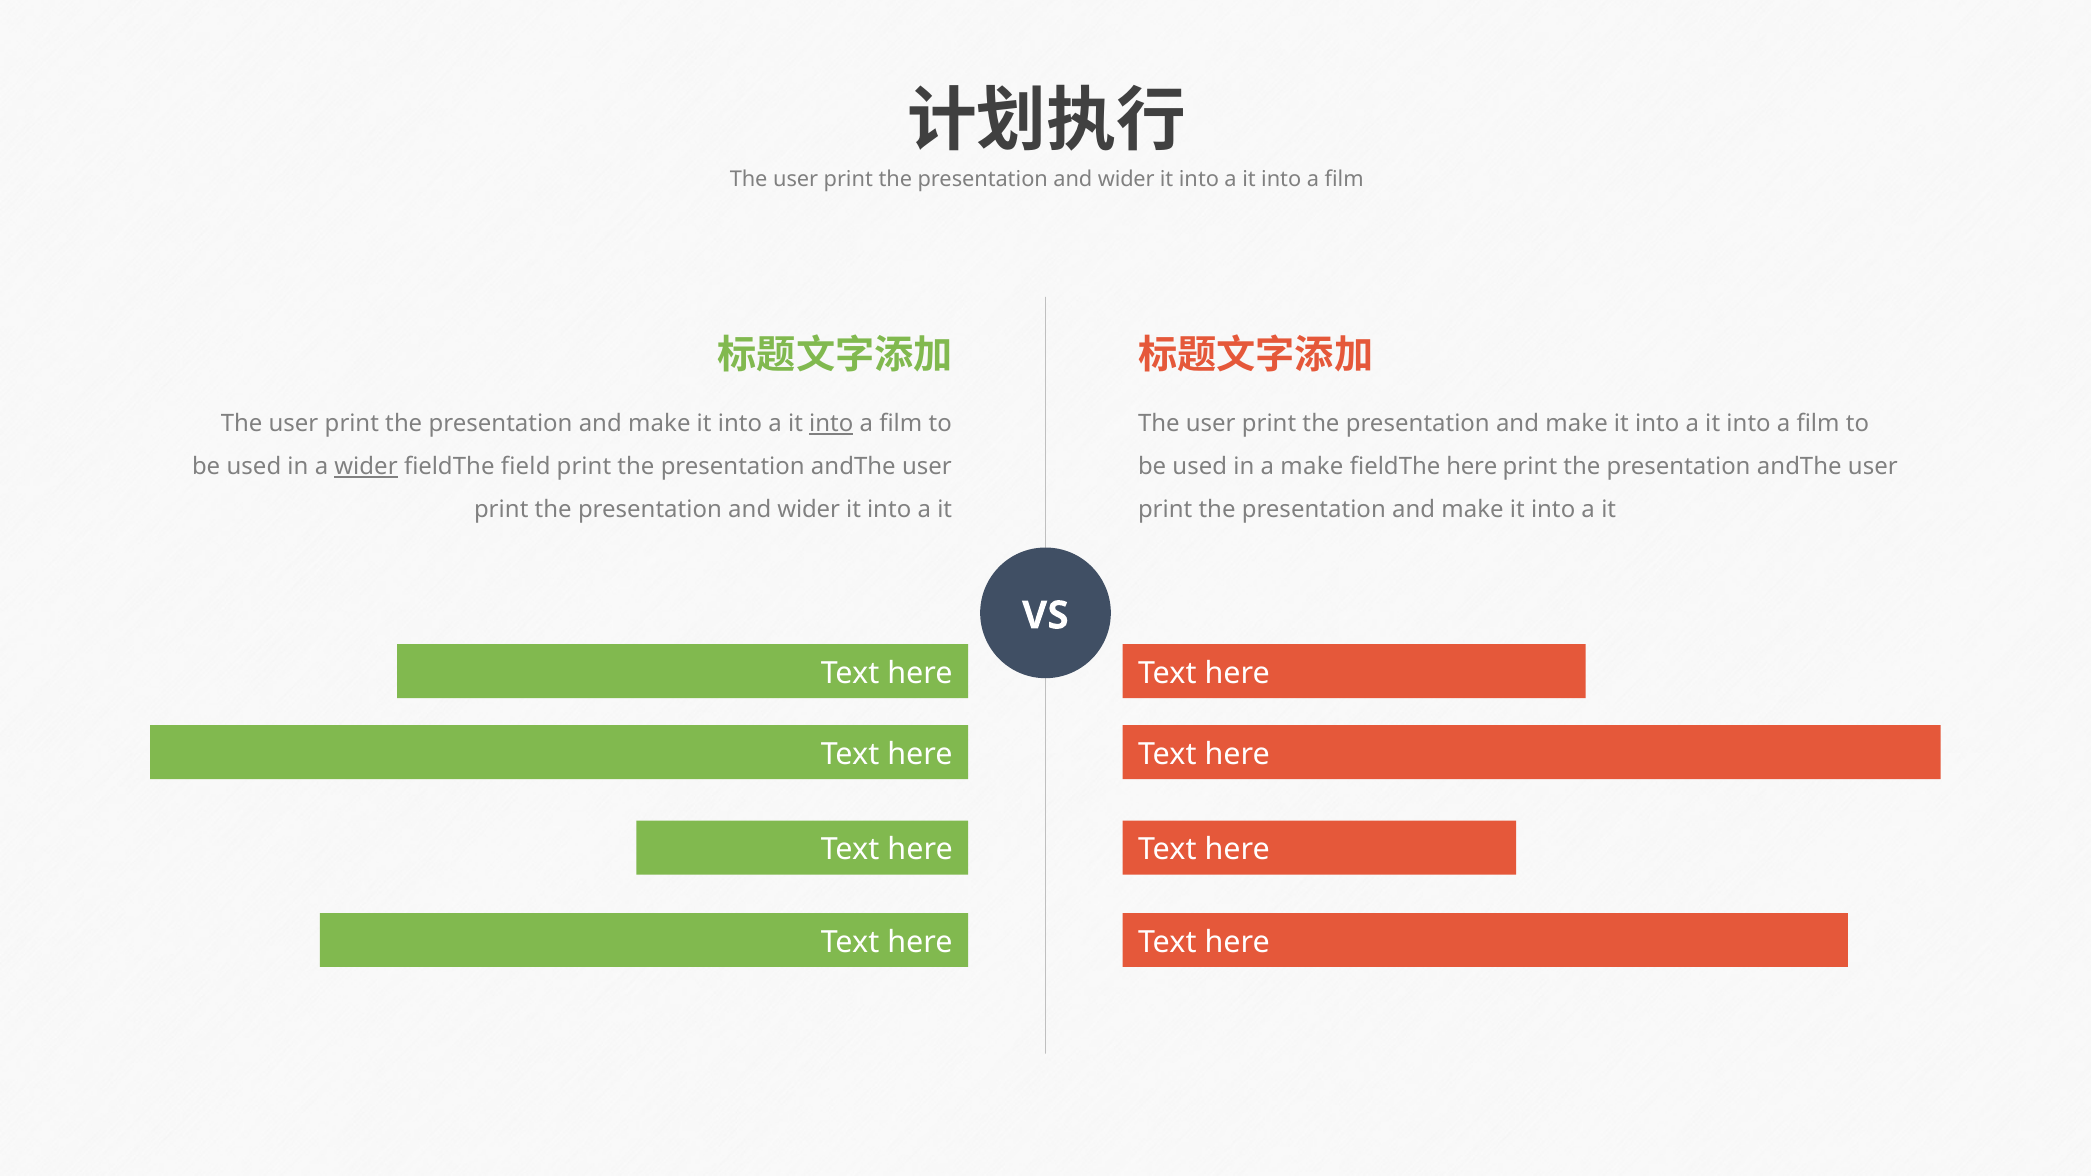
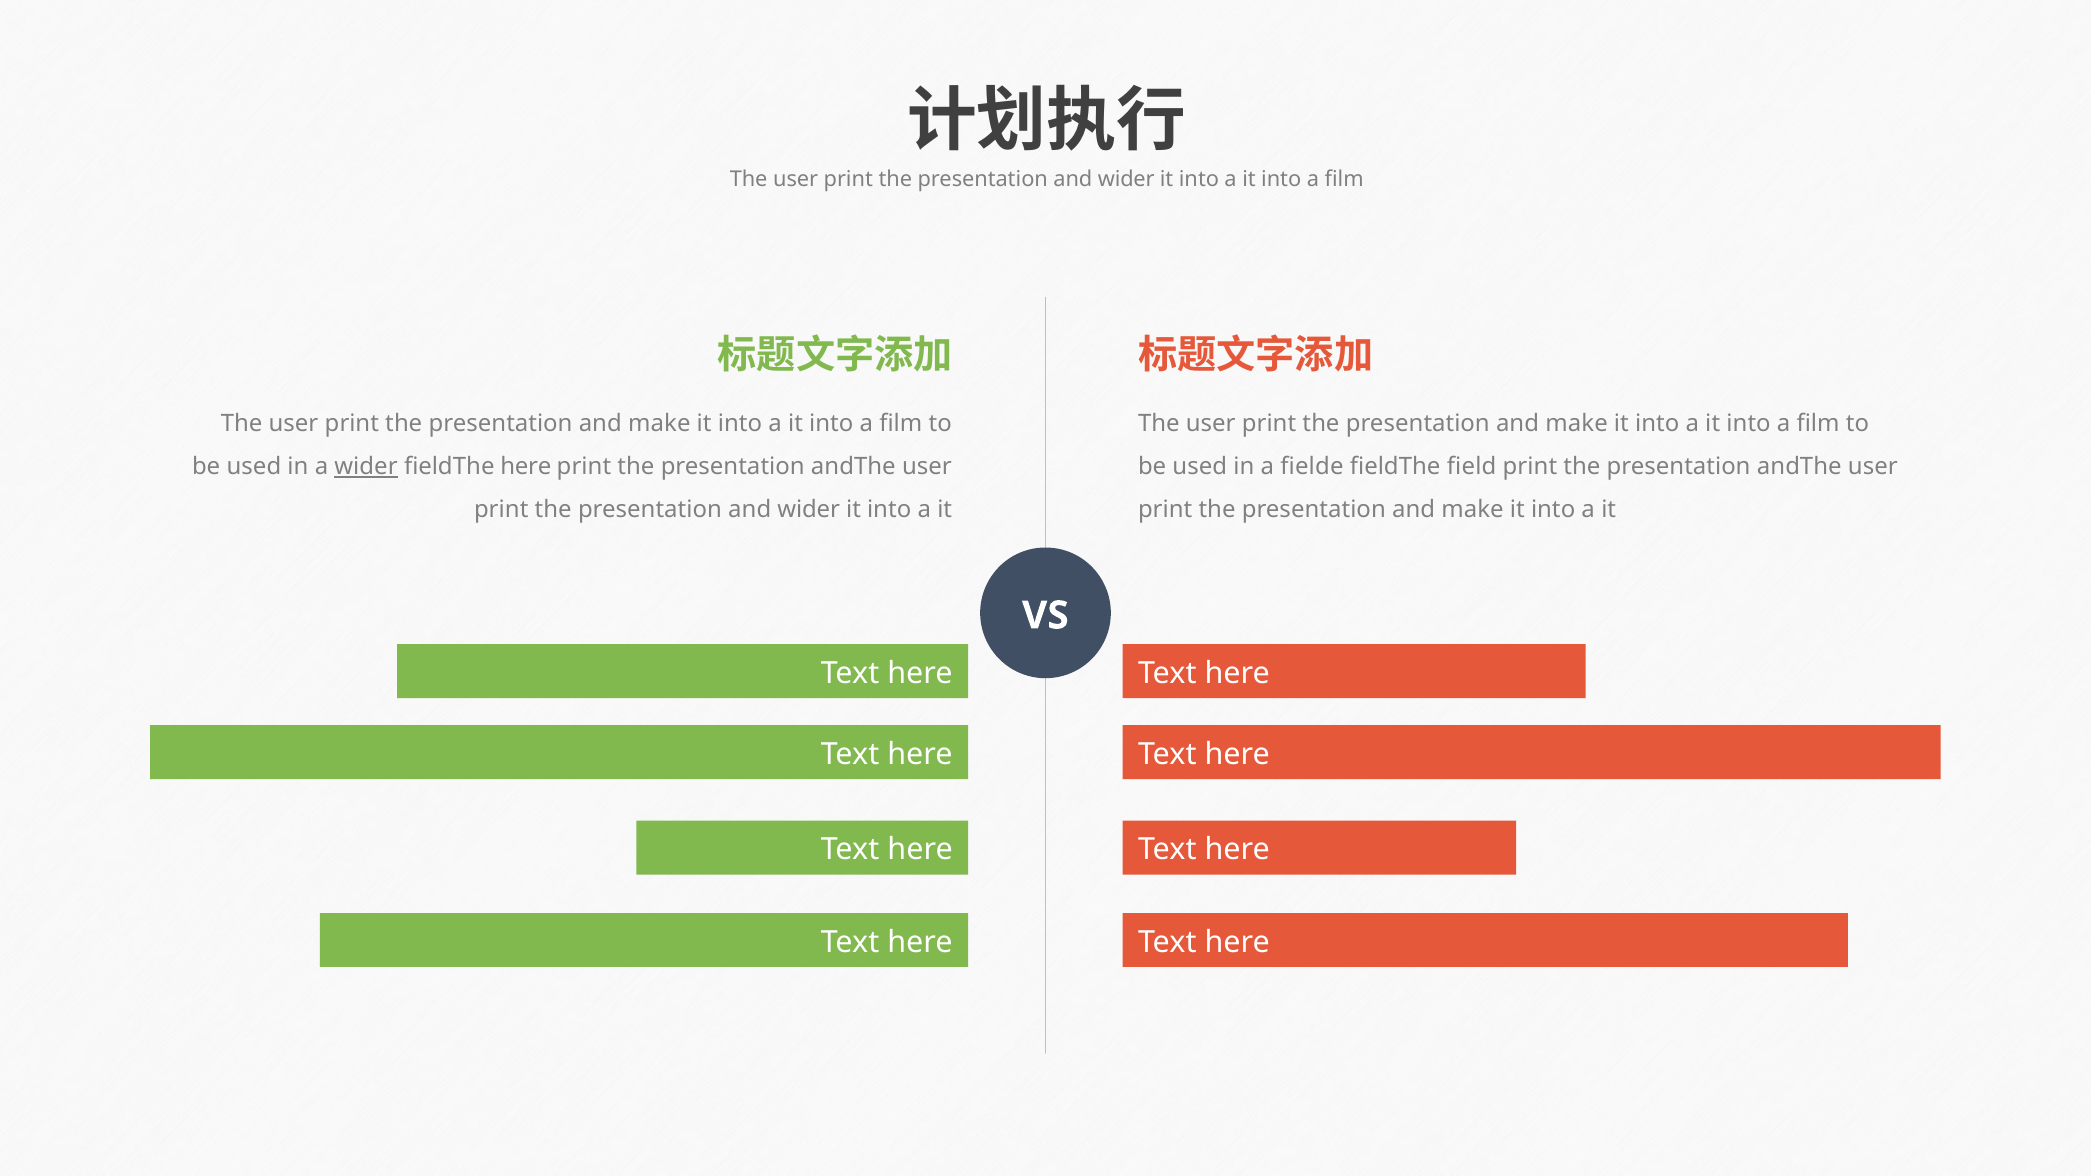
into at (831, 424) underline: present -> none
fieldThe field: field -> here
a make: make -> fielde
fieldThe here: here -> field
